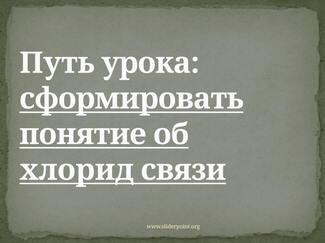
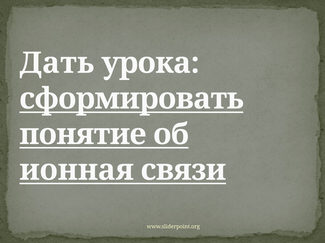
Путь: Путь -> Дать
хлорид: хлорид -> ионная
